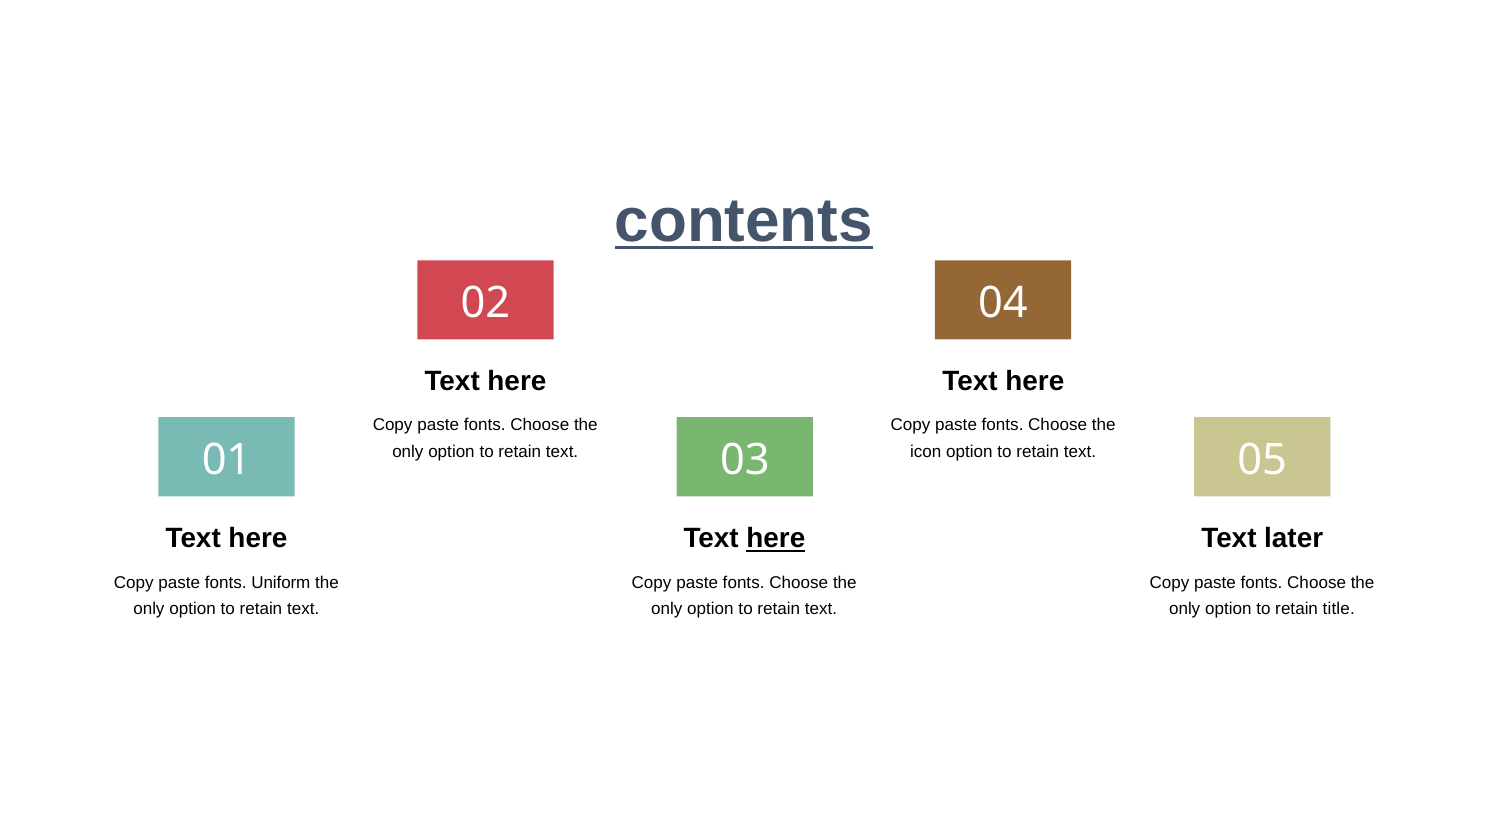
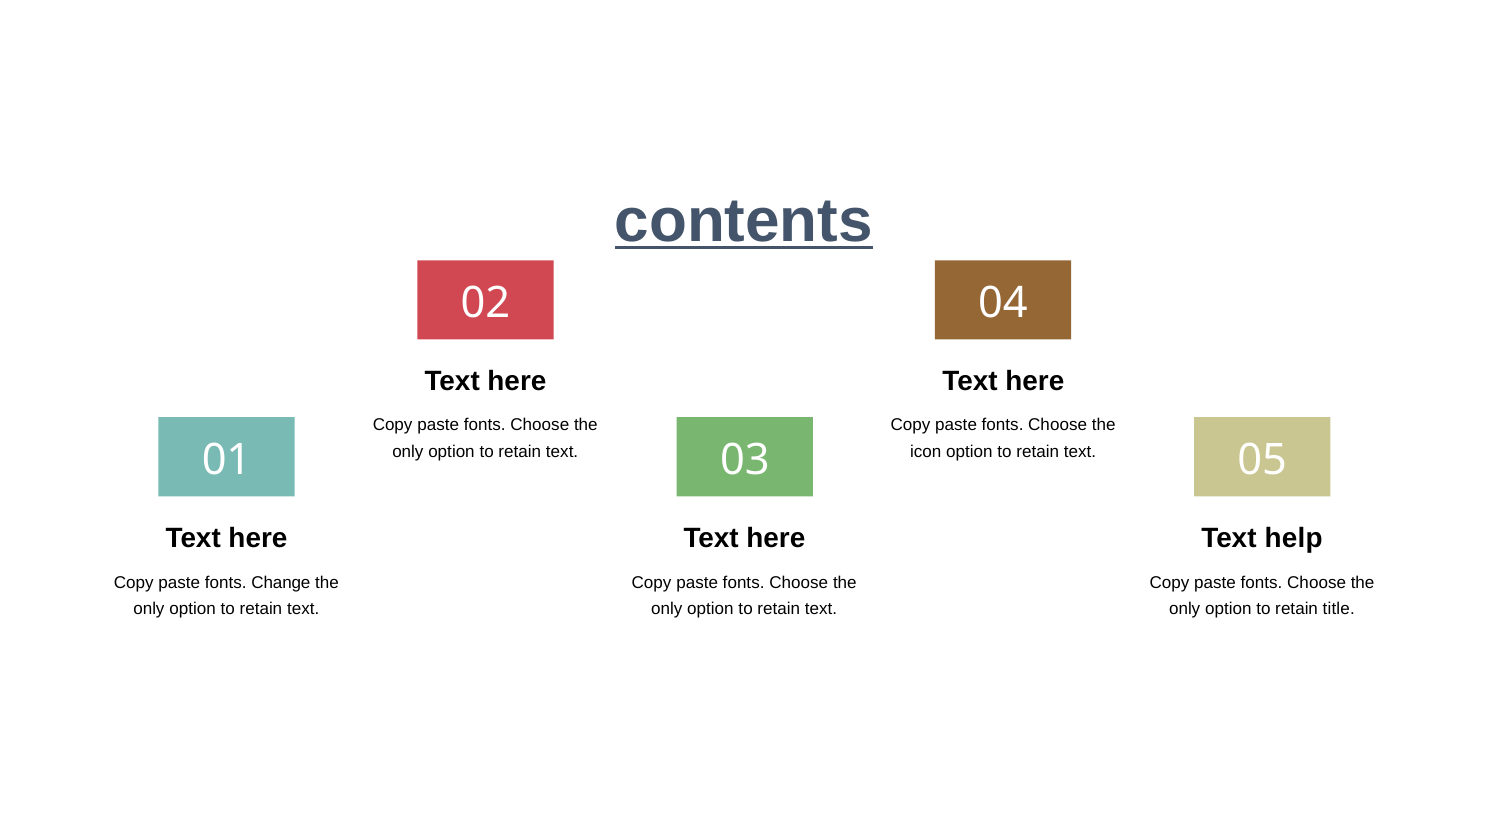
here at (776, 539) underline: present -> none
later: later -> help
Uniform: Uniform -> Change
